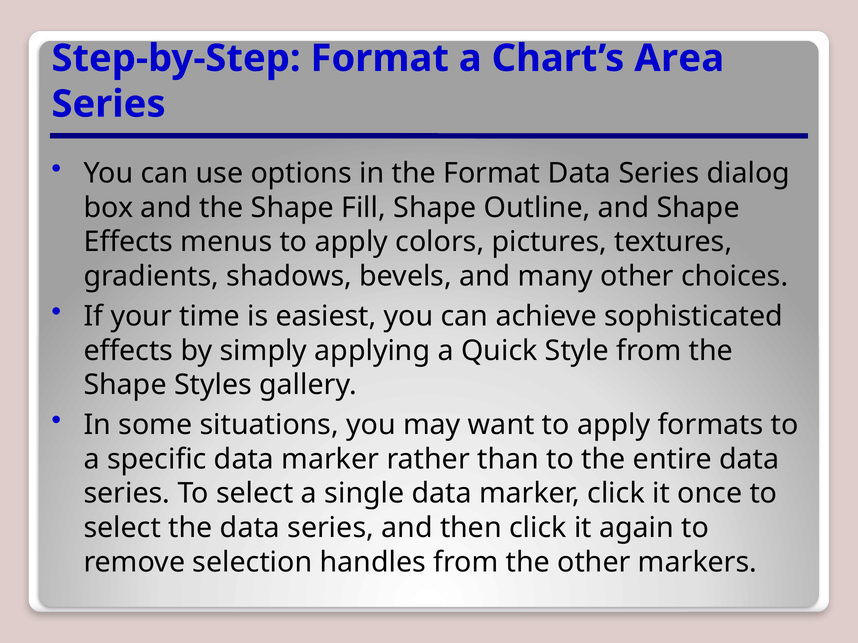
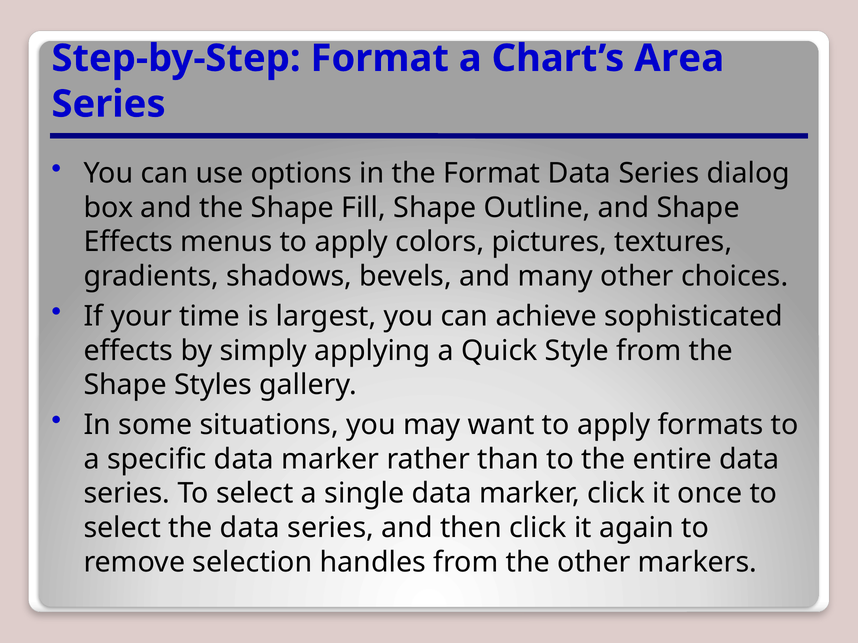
easiest: easiest -> largest
